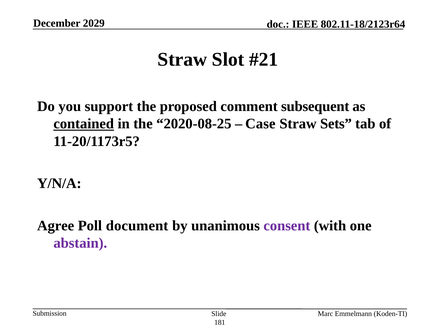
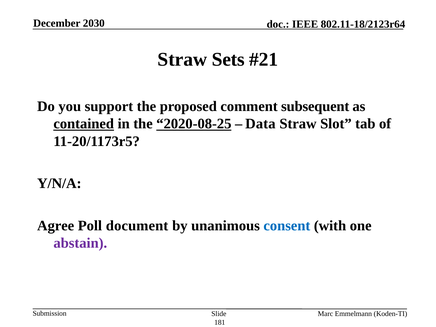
2029: 2029 -> 2030
Slot: Slot -> Sets
2020-08-25 underline: none -> present
Case: Case -> Data
Sets: Sets -> Slot
consent colour: purple -> blue
